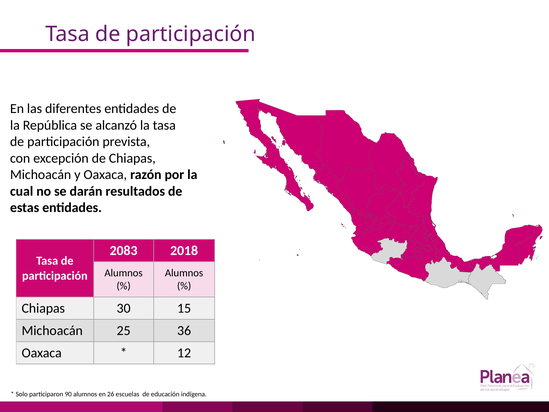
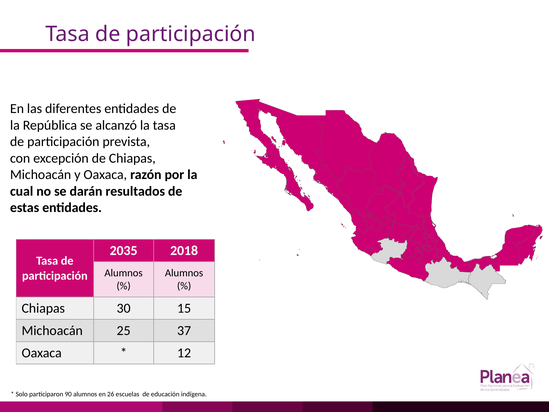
2083: 2083 -> 2035
36: 36 -> 37
